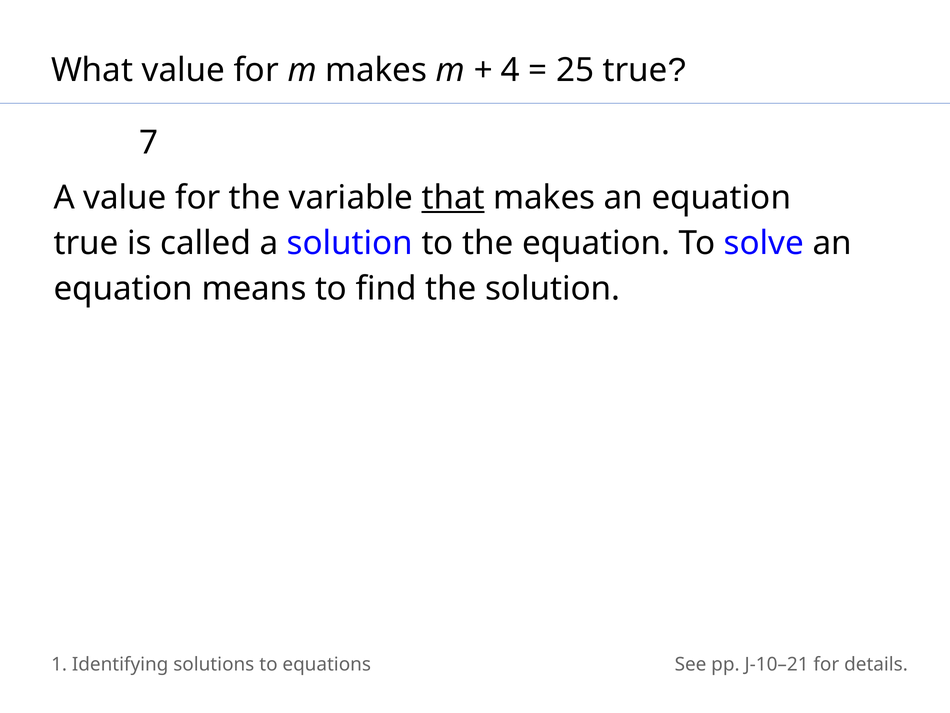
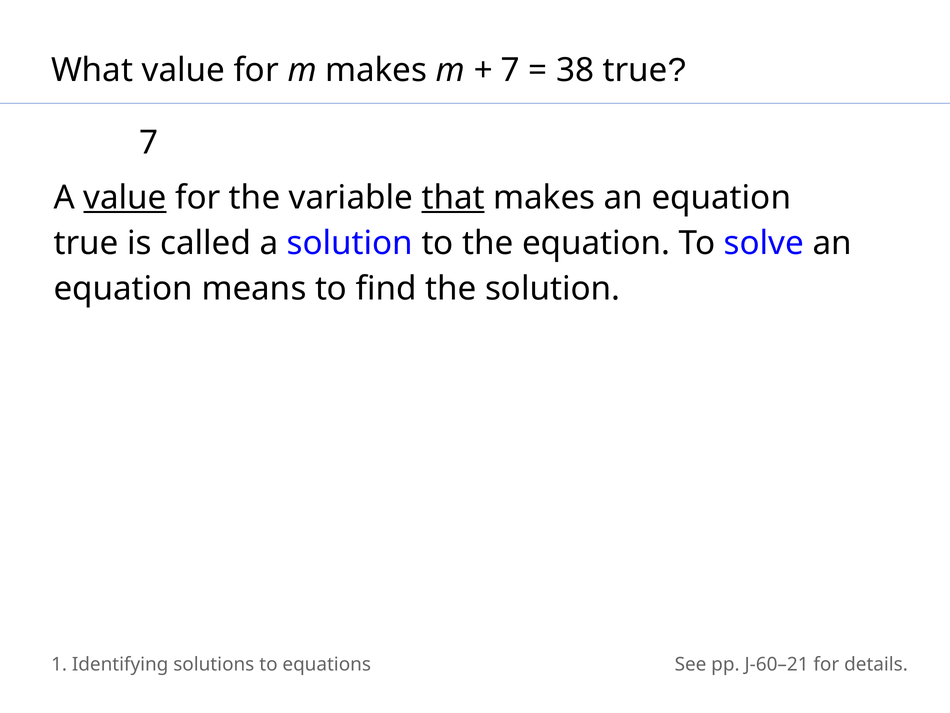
4 at (510, 70): 4 -> 7
25: 25 -> 38
value at (125, 197) underline: none -> present
J-10–21: J-10–21 -> J-60–21
